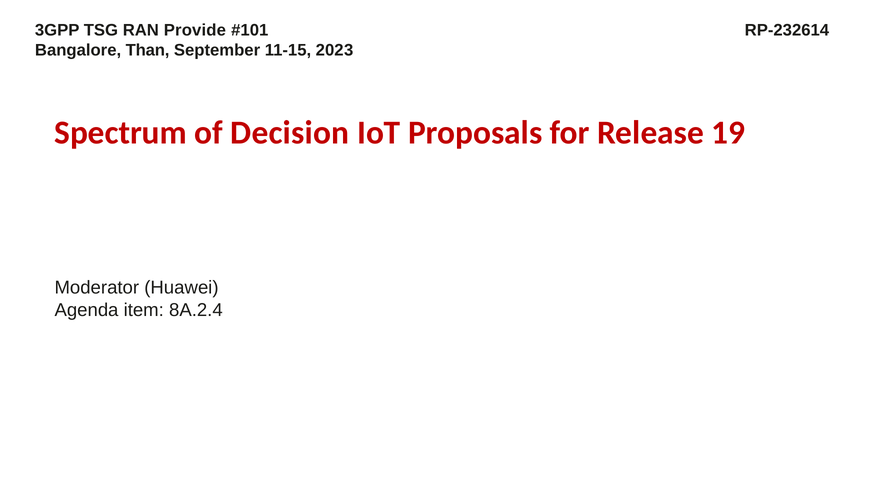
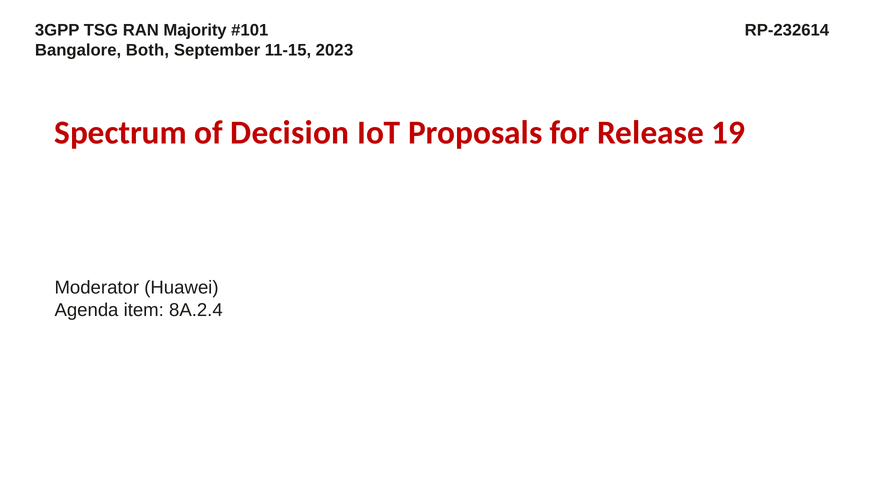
Provide: Provide -> Majority
Than: Than -> Both
